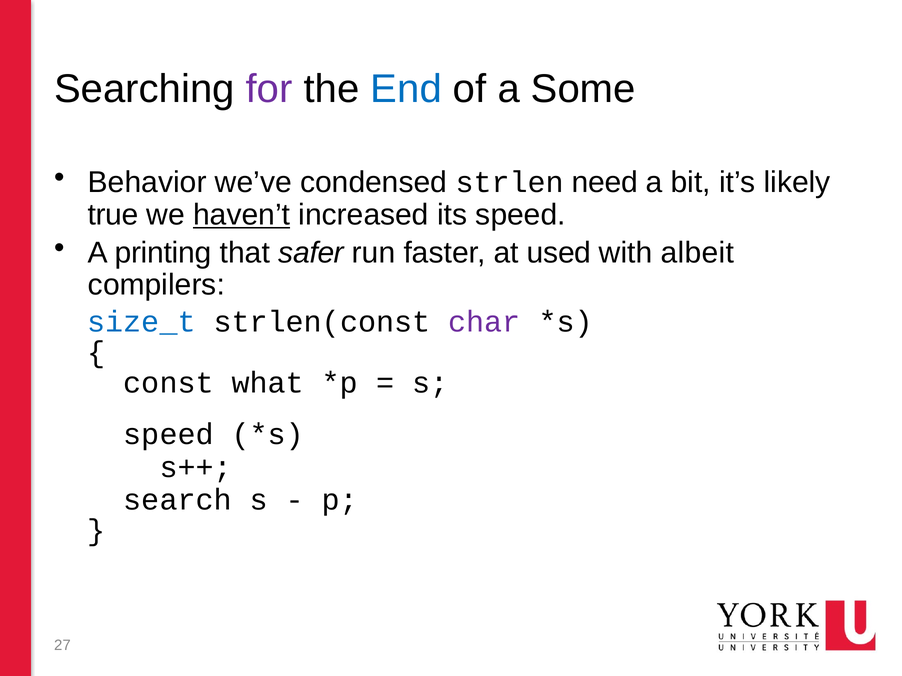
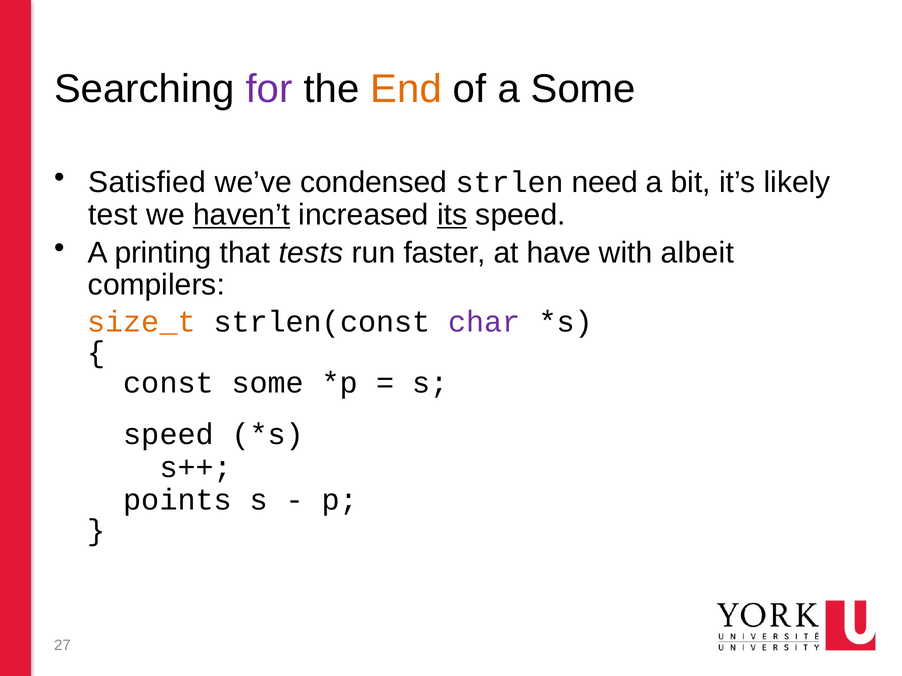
End colour: blue -> orange
Behavior: Behavior -> Satisfied
true: true -> test
its underline: none -> present
safer: safer -> tests
used: used -> have
size_t colour: blue -> orange
const what: what -> some
search: search -> points
